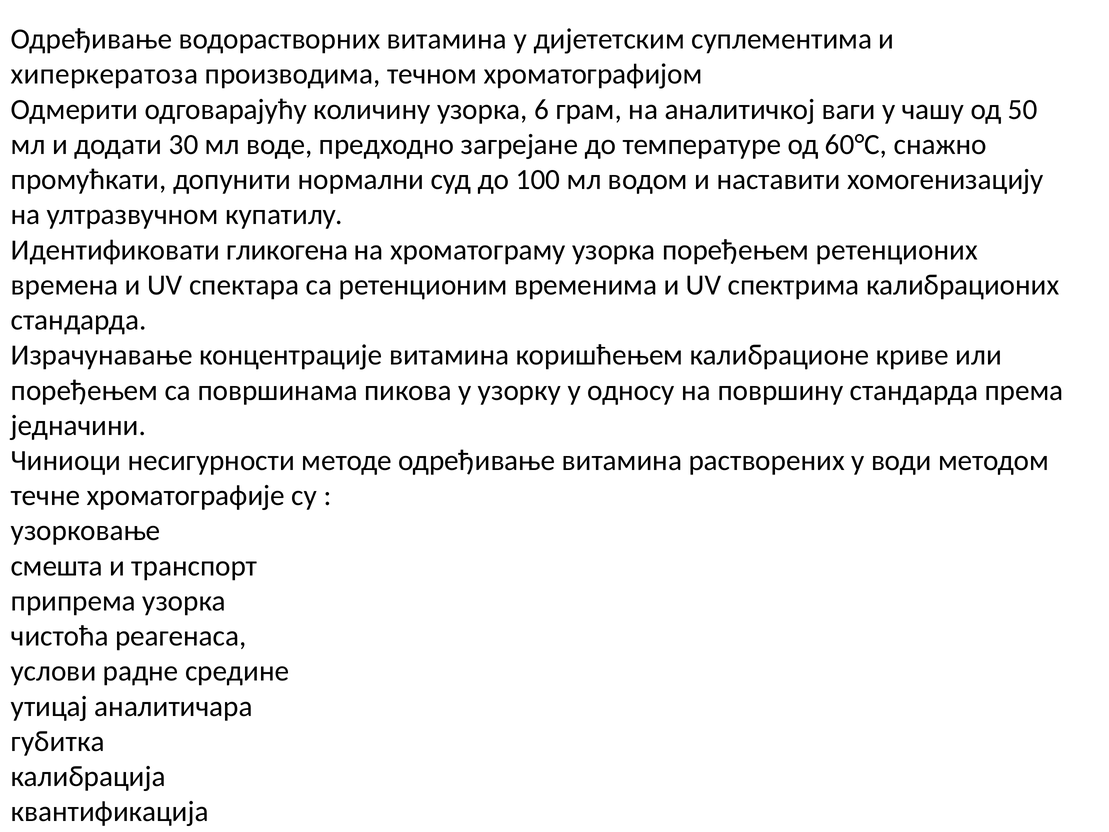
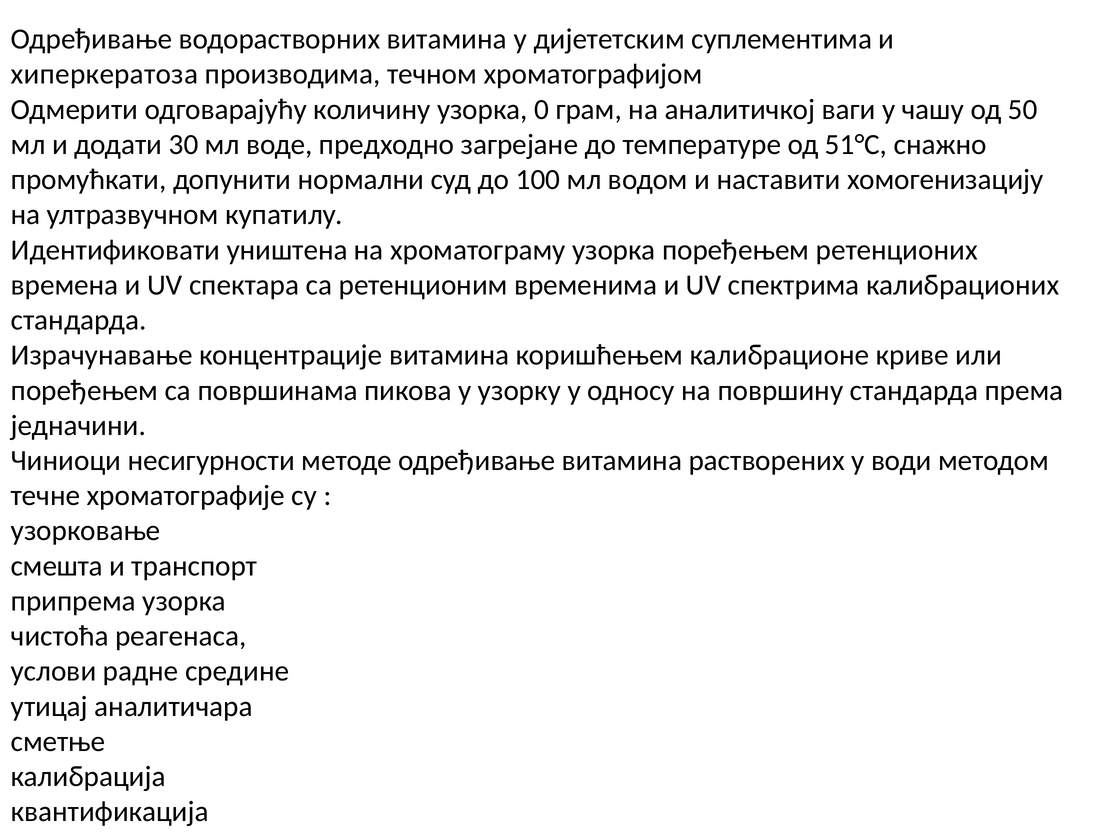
6: 6 -> 0
60°C: 60°C -> 51°C
гликогена: гликогена -> уништена
губитка: губитка -> сметње
